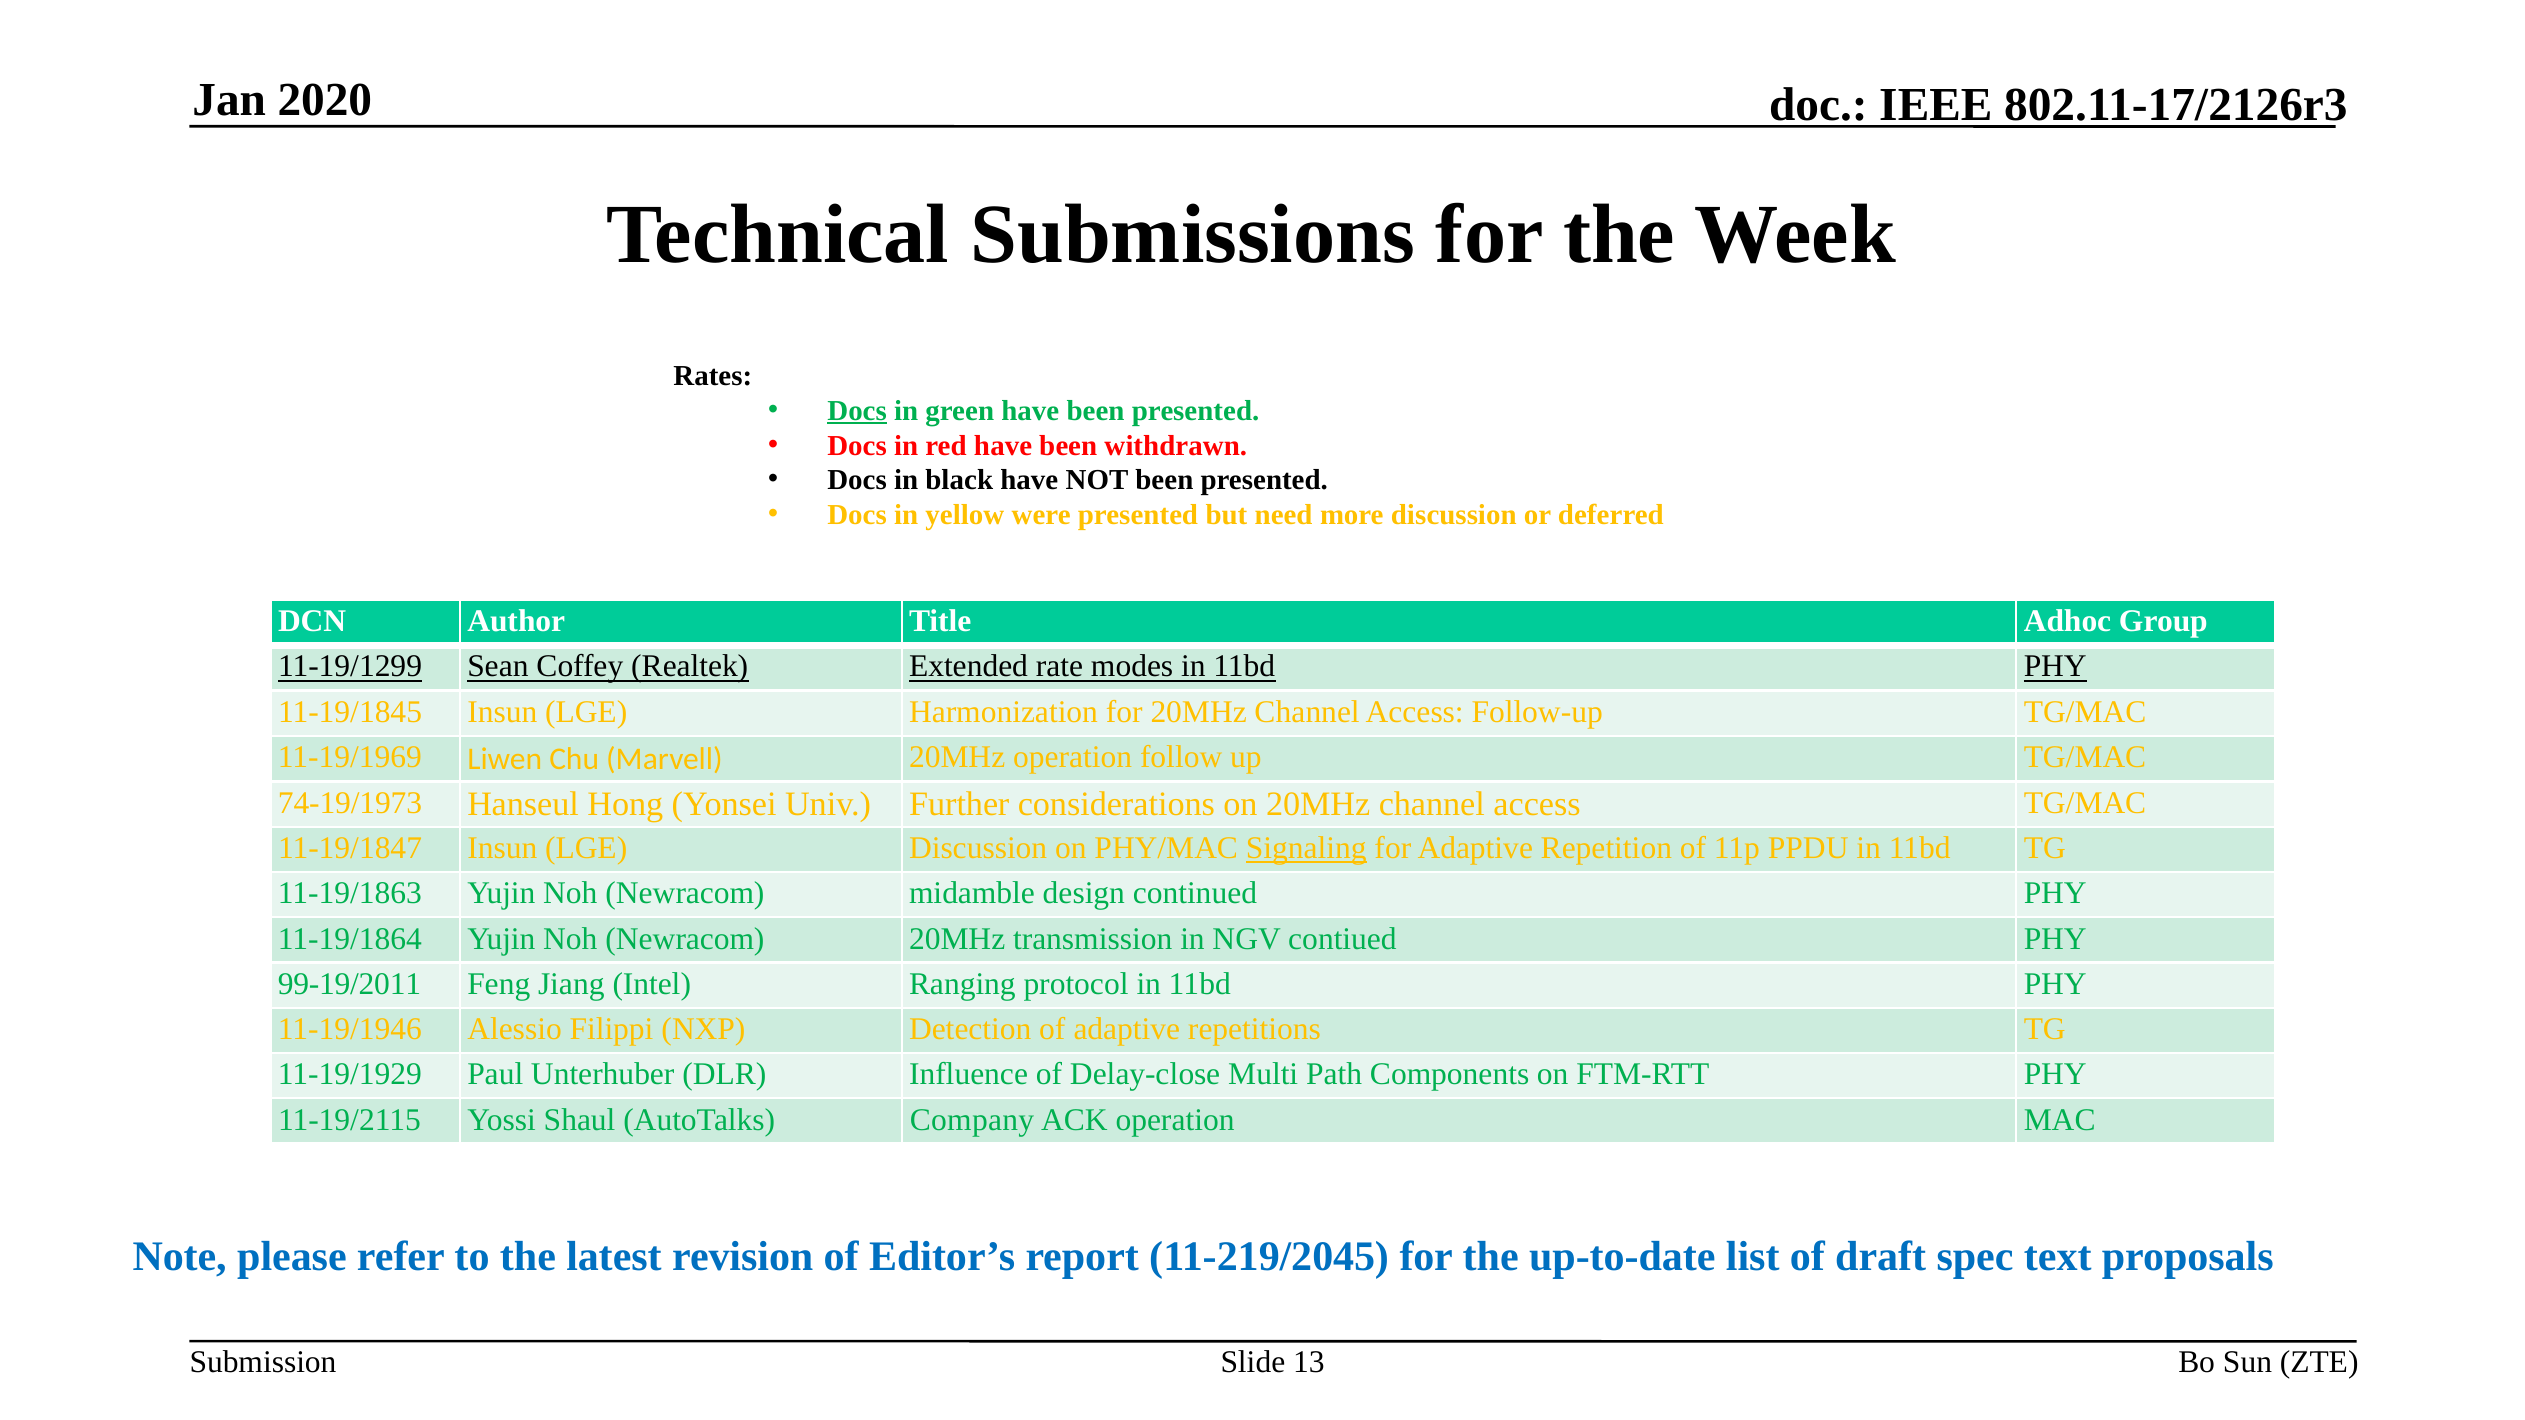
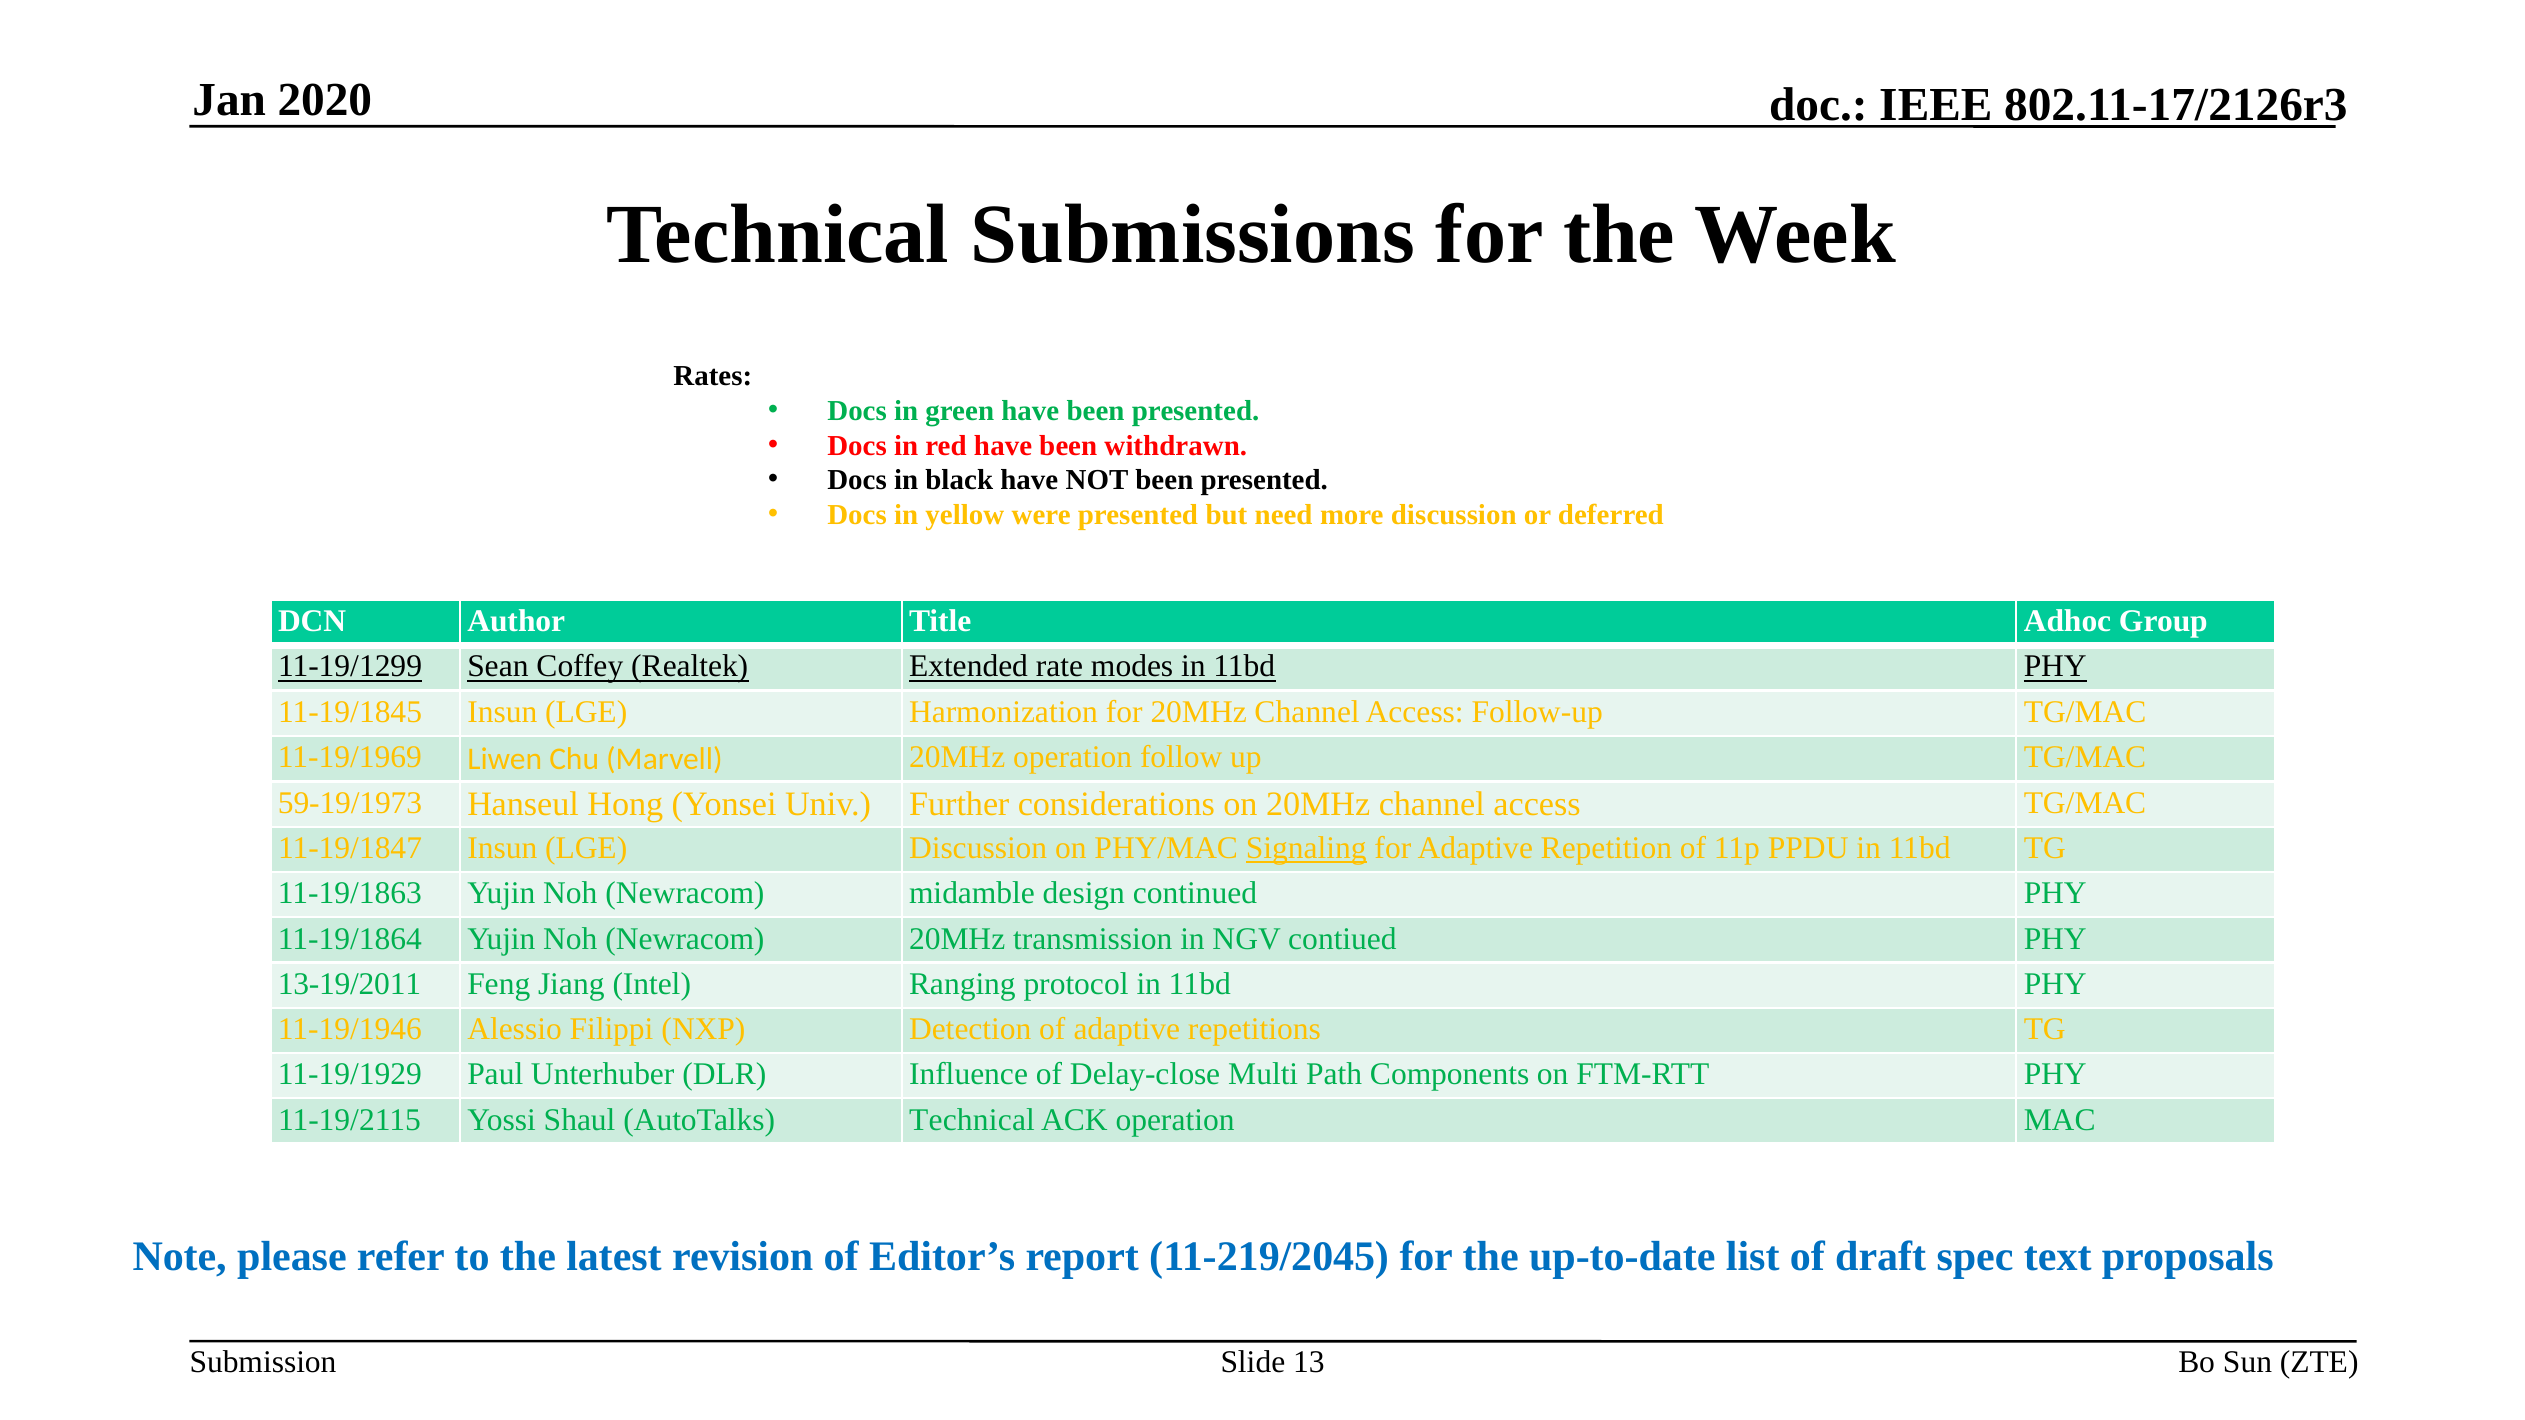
Docs at (857, 411) underline: present -> none
74-19/1973: 74-19/1973 -> 59-19/1973
99-19/2011: 99-19/2011 -> 13-19/2011
AutoTalks Company: Company -> Technical
